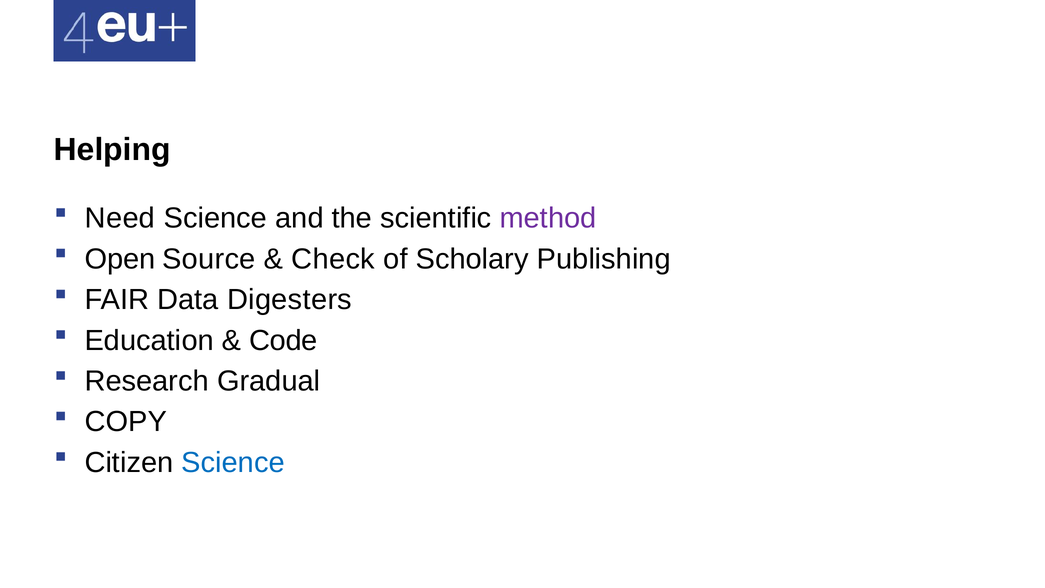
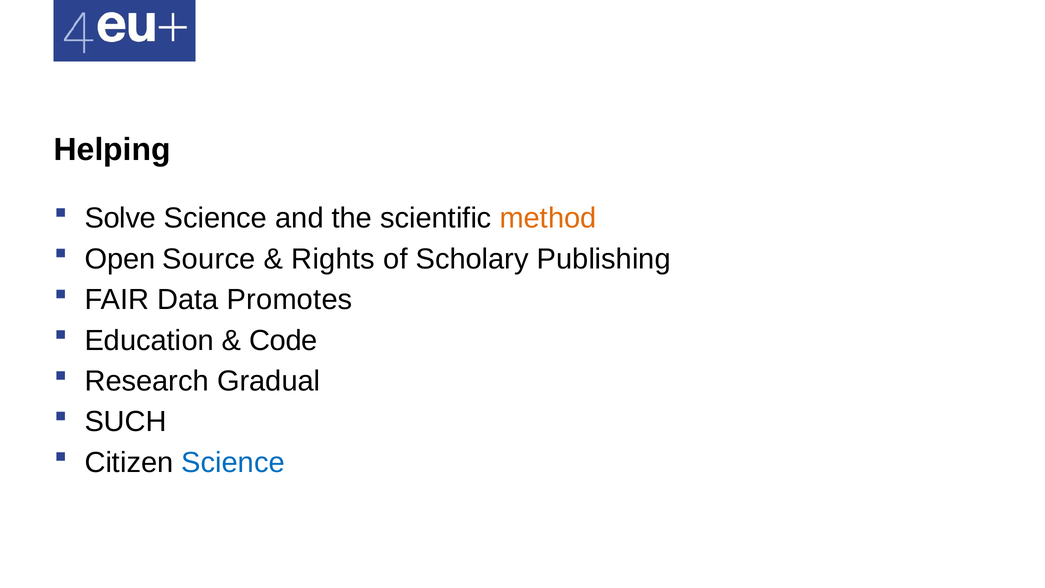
Need: Need -> Solve
method colour: purple -> orange
Check: Check -> Rights
Digesters: Digesters -> Promotes
COPY: COPY -> SUCH
